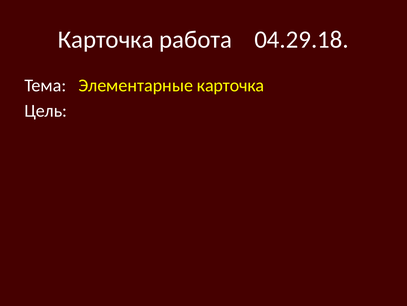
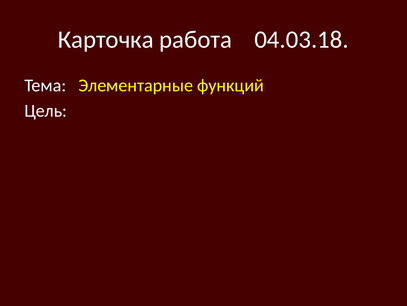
04.29.18: 04.29.18 -> 04.03.18
Элементарные карточка: карточка -> функций
